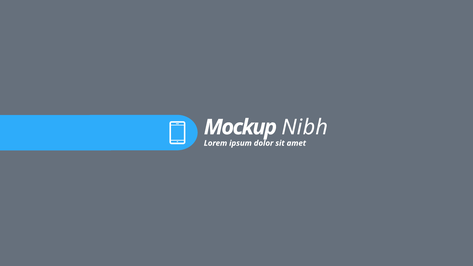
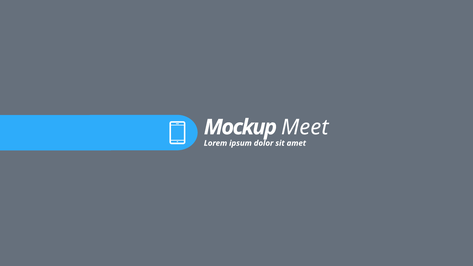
Nibh: Nibh -> Meet
